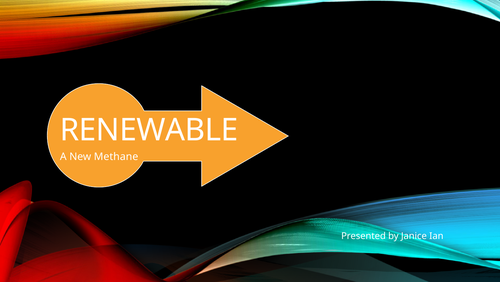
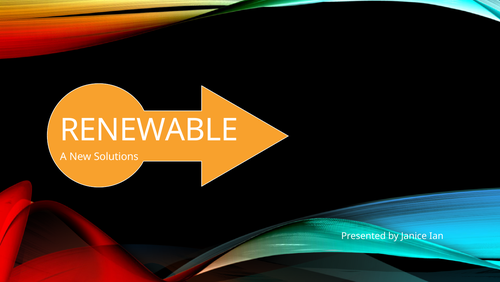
Methane: Methane -> Solutions
